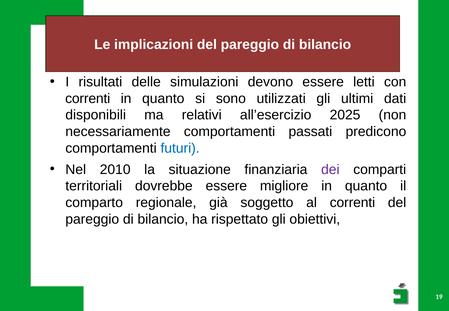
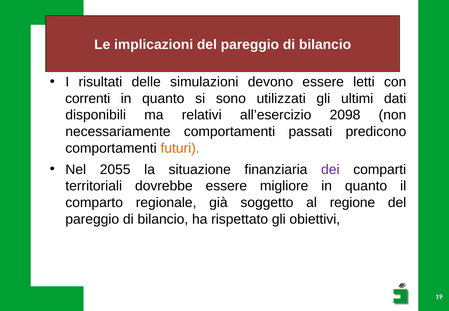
2025: 2025 -> 2098
futuri colour: blue -> orange
2010: 2010 -> 2055
al correnti: correnti -> regione
